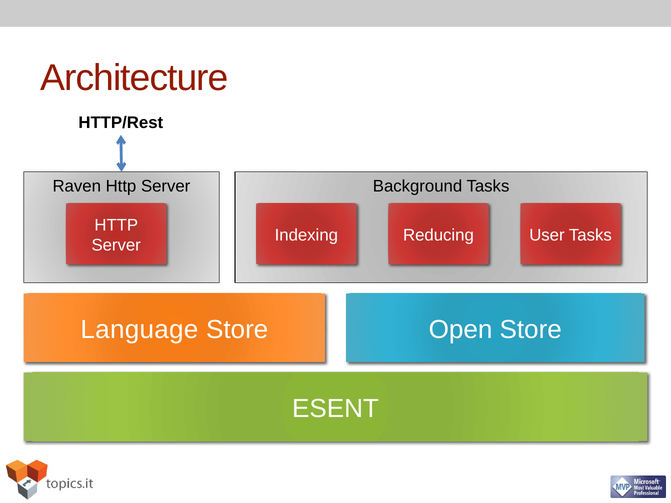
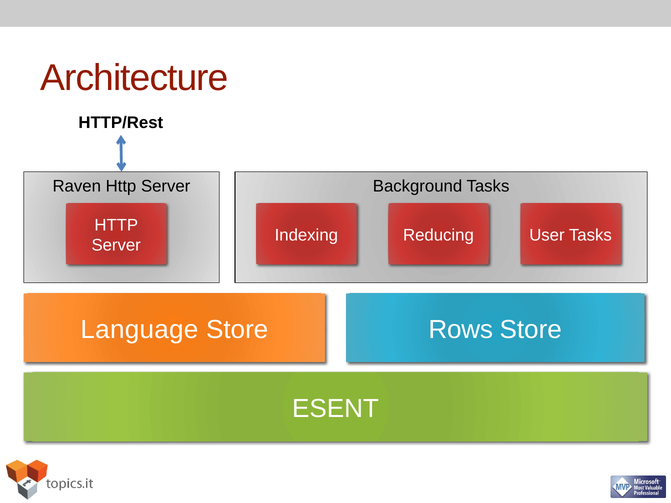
Open: Open -> Rows
